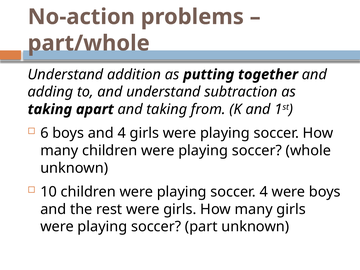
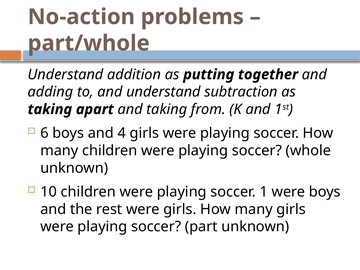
soccer 4: 4 -> 1
